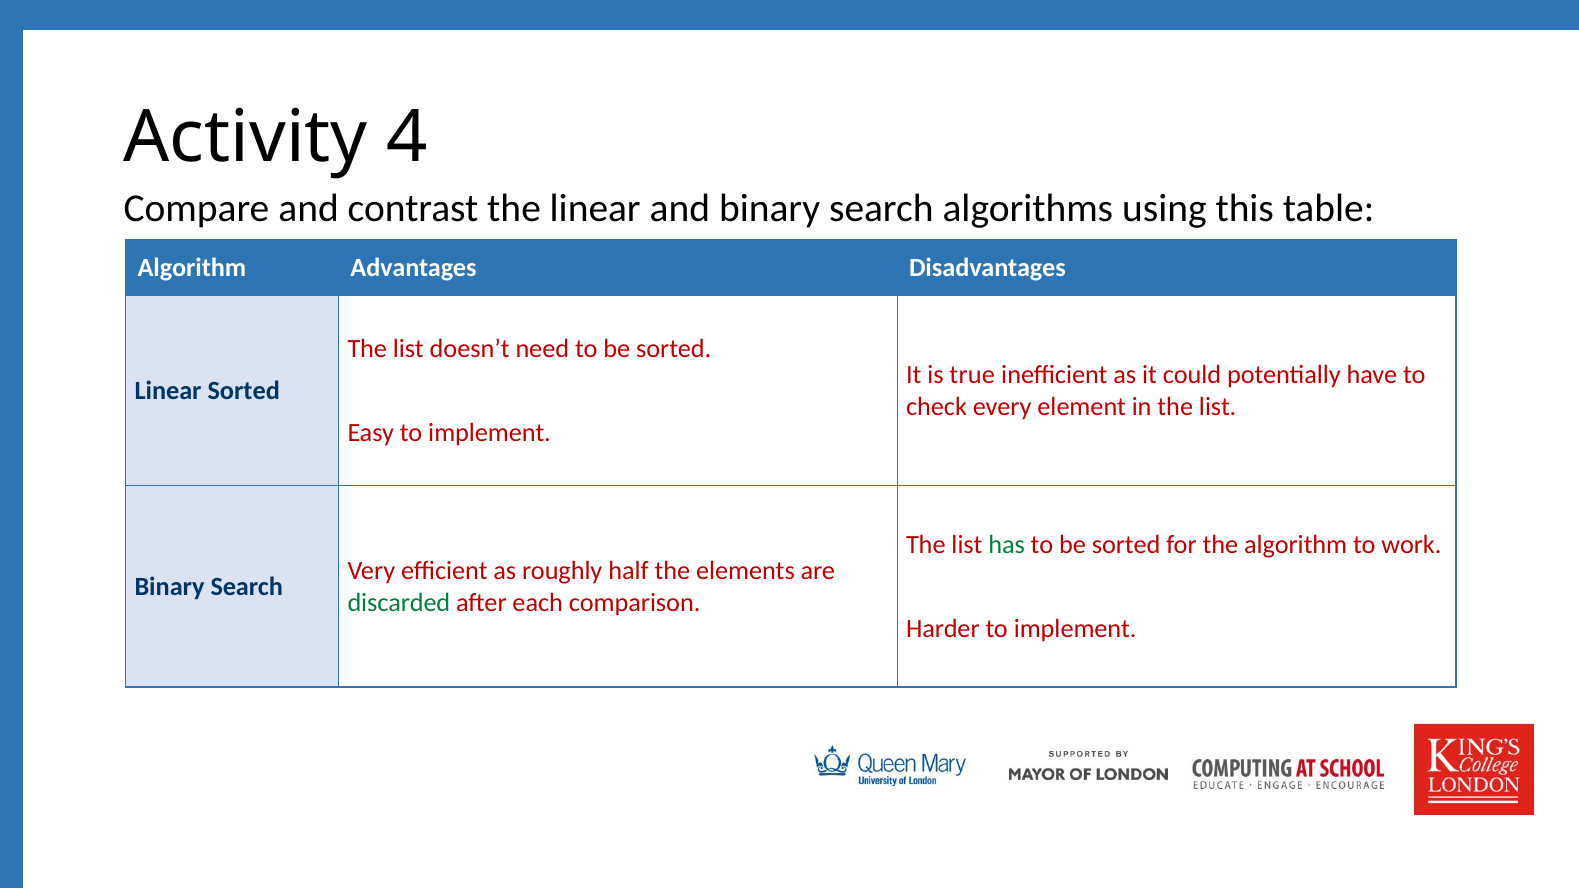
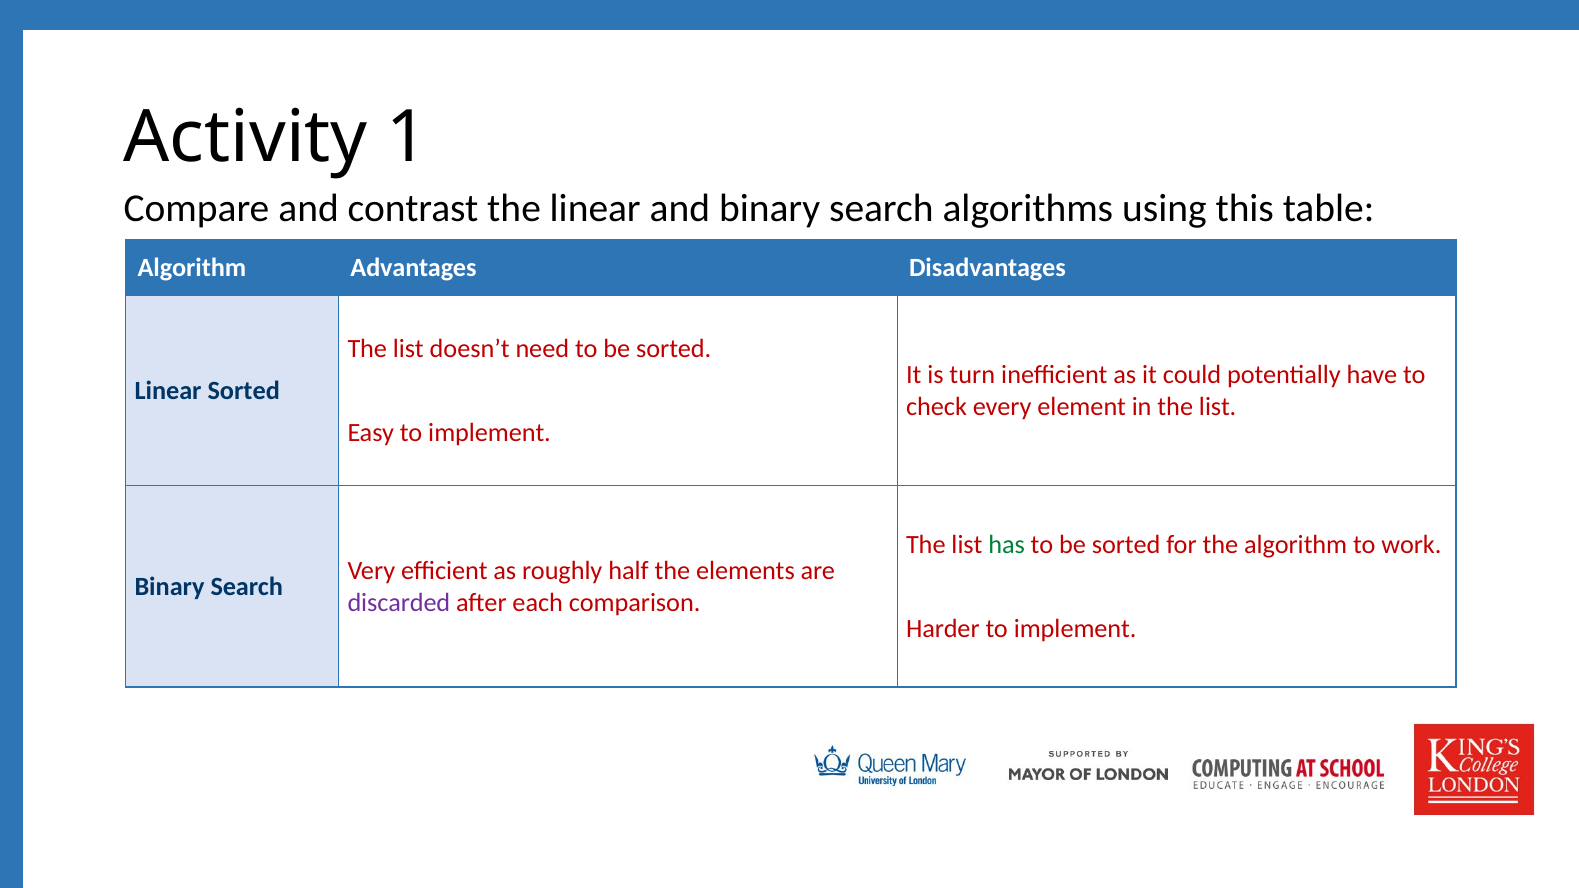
4: 4 -> 1
true: true -> turn
discarded colour: green -> purple
